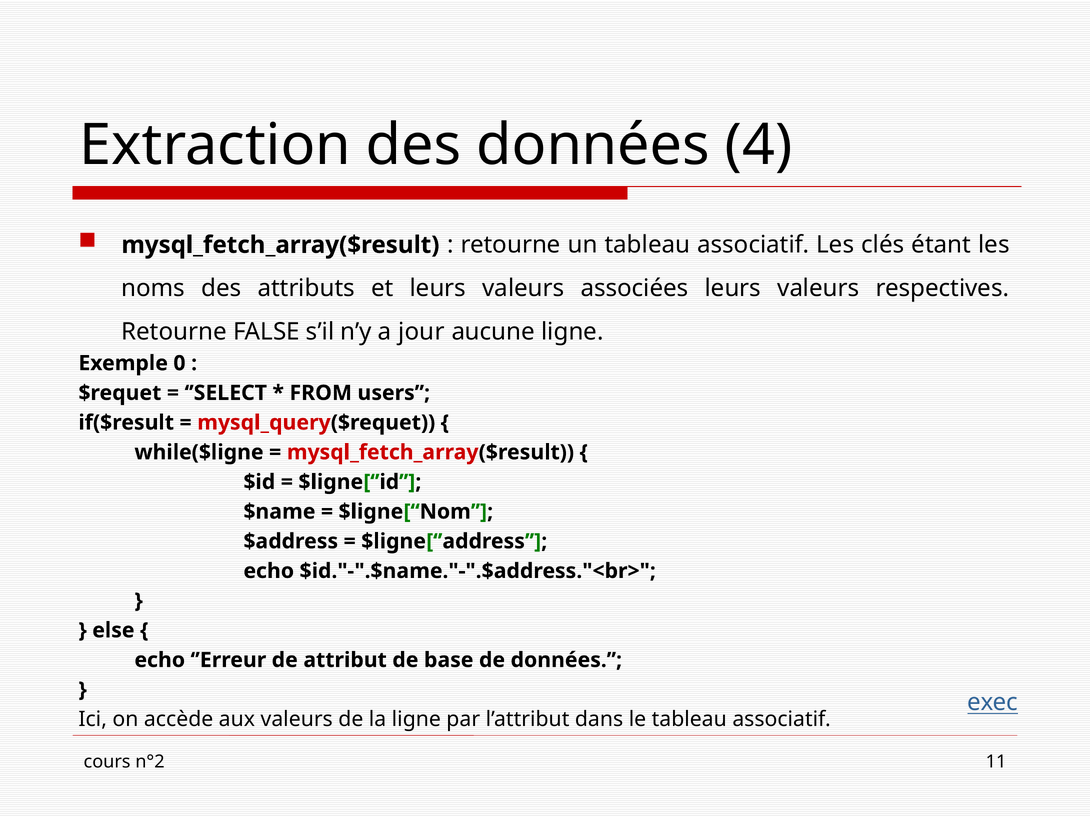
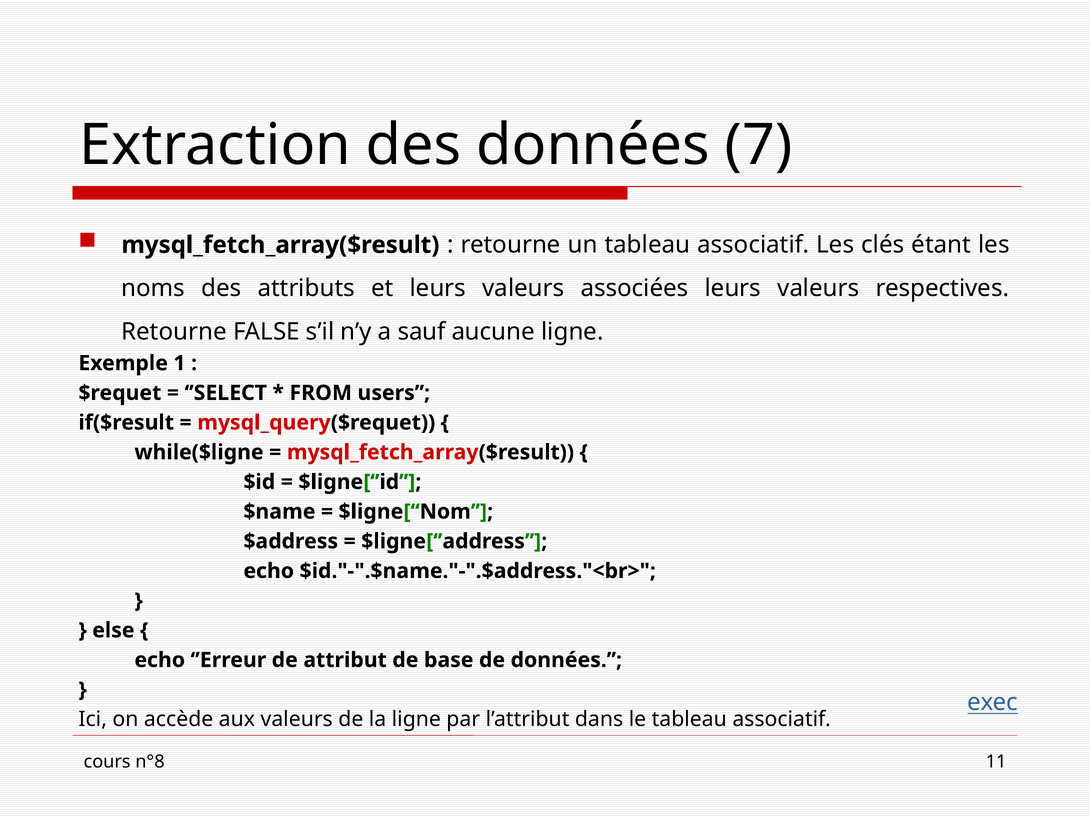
4: 4 -> 7
jour: jour -> sauf
0: 0 -> 1
n°2: n°2 -> n°8
